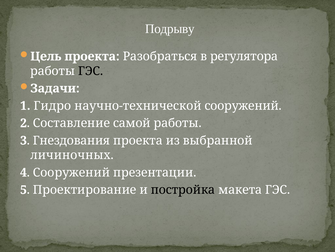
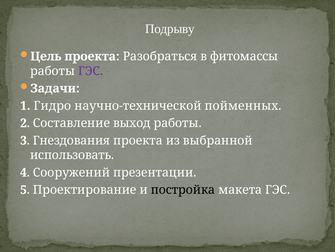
регулятора: регулятора -> фитомассы
ГЭС at (91, 71) colour: black -> purple
научно-технической сооружений: сооружений -> пойменных
самой: самой -> выход
личиночных: личиночных -> использовать
